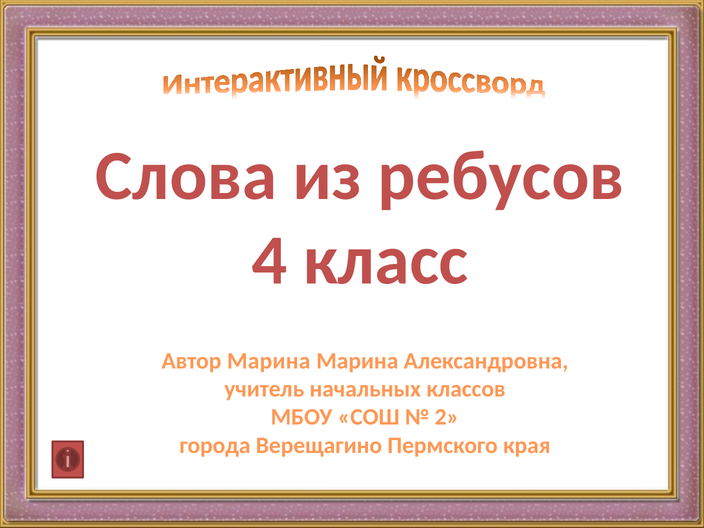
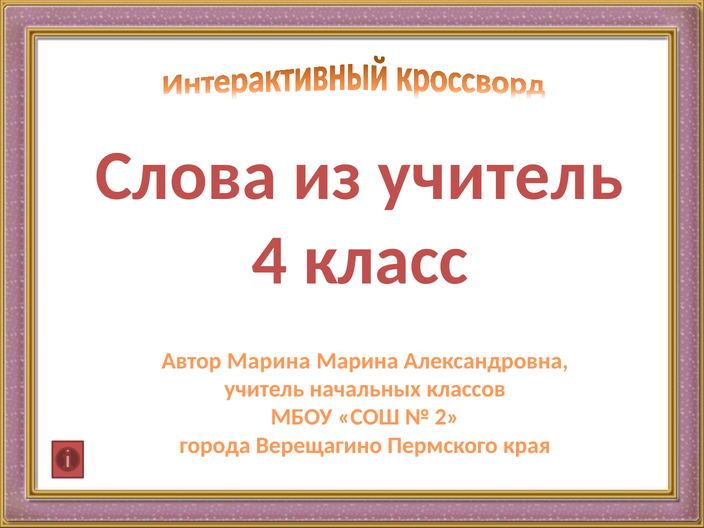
из ребусов: ребусов -> учитель
